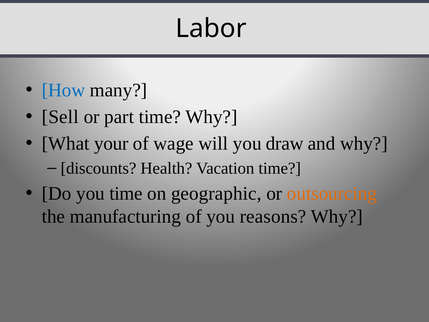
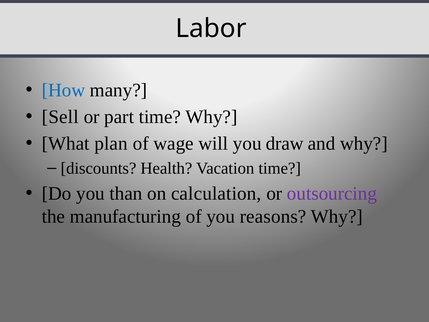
your: your -> plan
you time: time -> than
geographic: geographic -> calculation
outsourcing colour: orange -> purple
